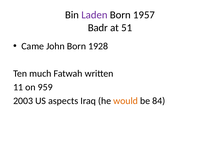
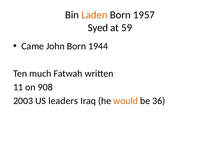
Laden colour: purple -> orange
Badr: Badr -> Syed
51: 51 -> 59
1928: 1928 -> 1944
959: 959 -> 908
aspects: aspects -> leaders
84: 84 -> 36
